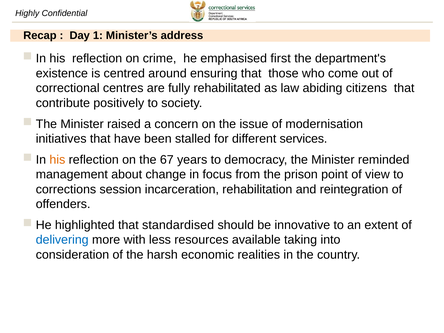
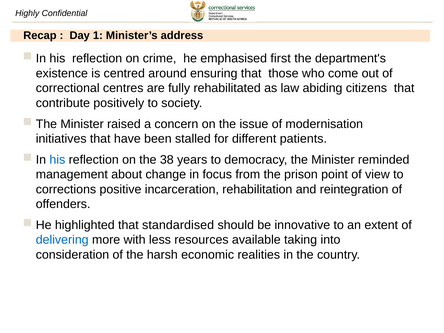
services: services -> patients
his at (57, 160) colour: orange -> blue
67: 67 -> 38
session: session -> positive
